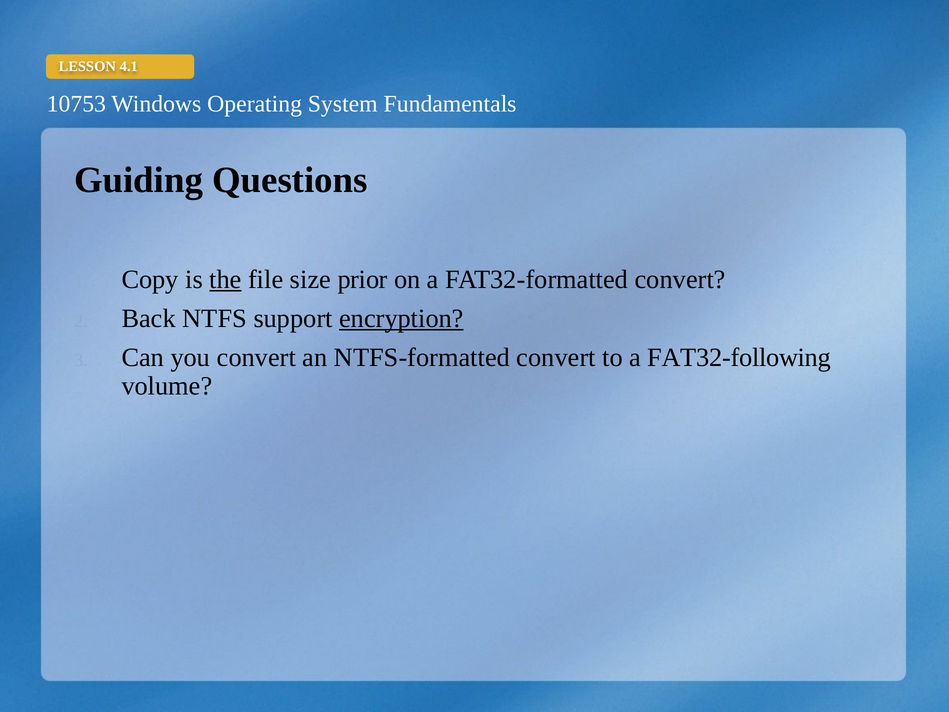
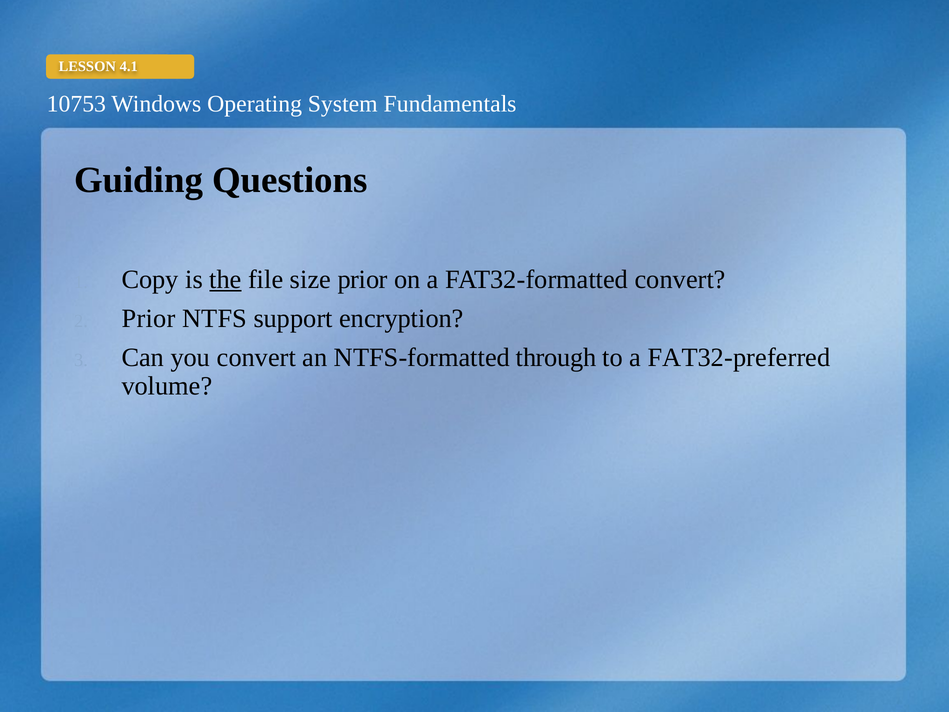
Back at (149, 318): Back -> Prior
encryption underline: present -> none
NTFS-formatted convert: convert -> through
FAT32-following: FAT32-following -> FAT32-preferred
